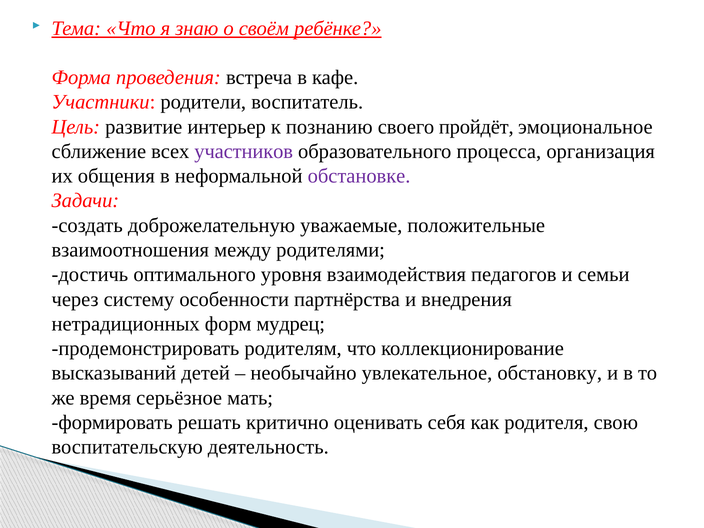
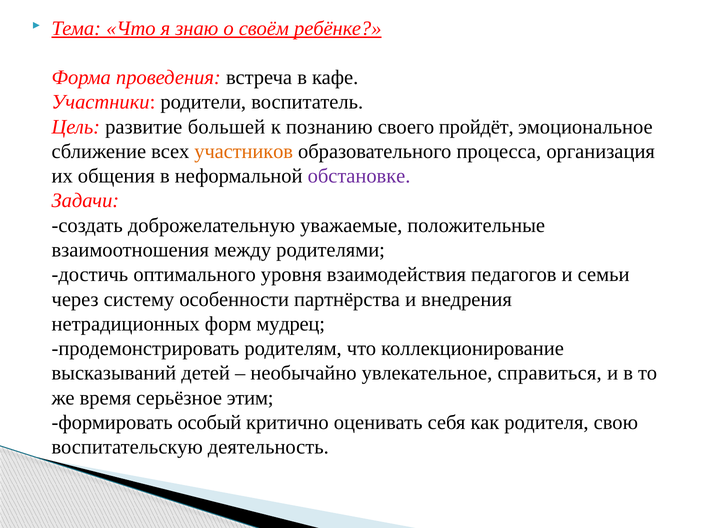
интерьер: интерьер -> большей
участников colour: purple -> orange
обстановку: обстановку -> справиться
мать: мать -> этим
решать: решать -> особый
